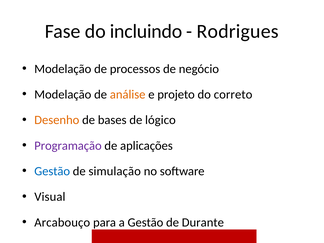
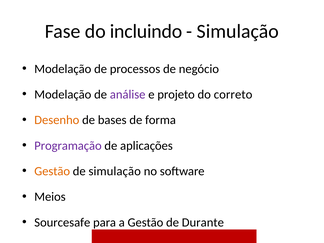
Rodrigues at (238, 31): Rodrigues -> Simulação
análise colour: orange -> purple
lógico: lógico -> forma
Gestão at (52, 171) colour: blue -> orange
Visual: Visual -> Meios
Arcabouço: Arcabouço -> Sourcesafe
